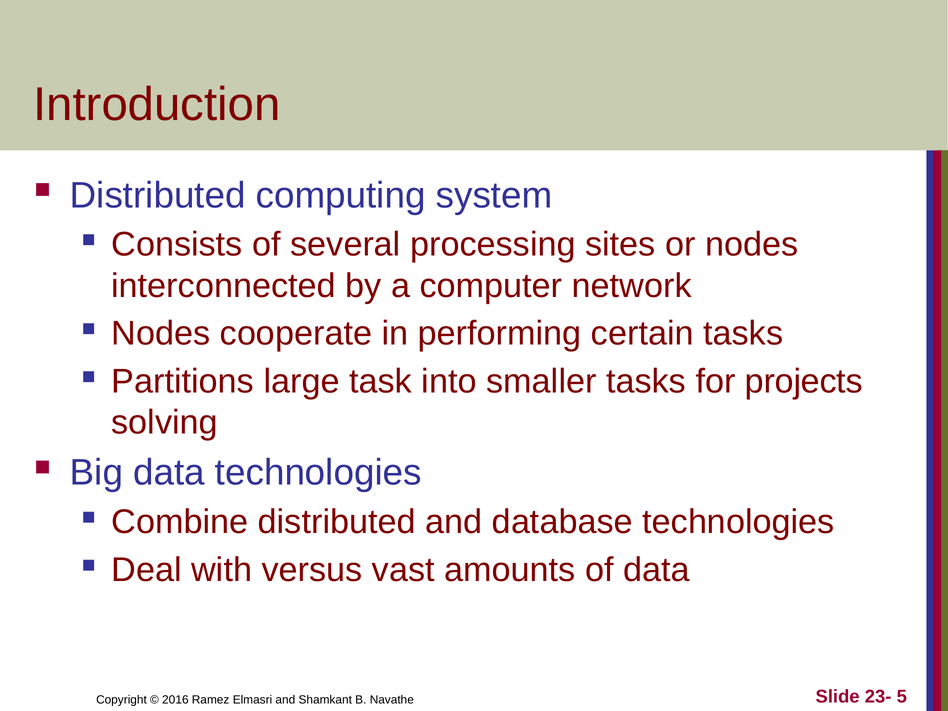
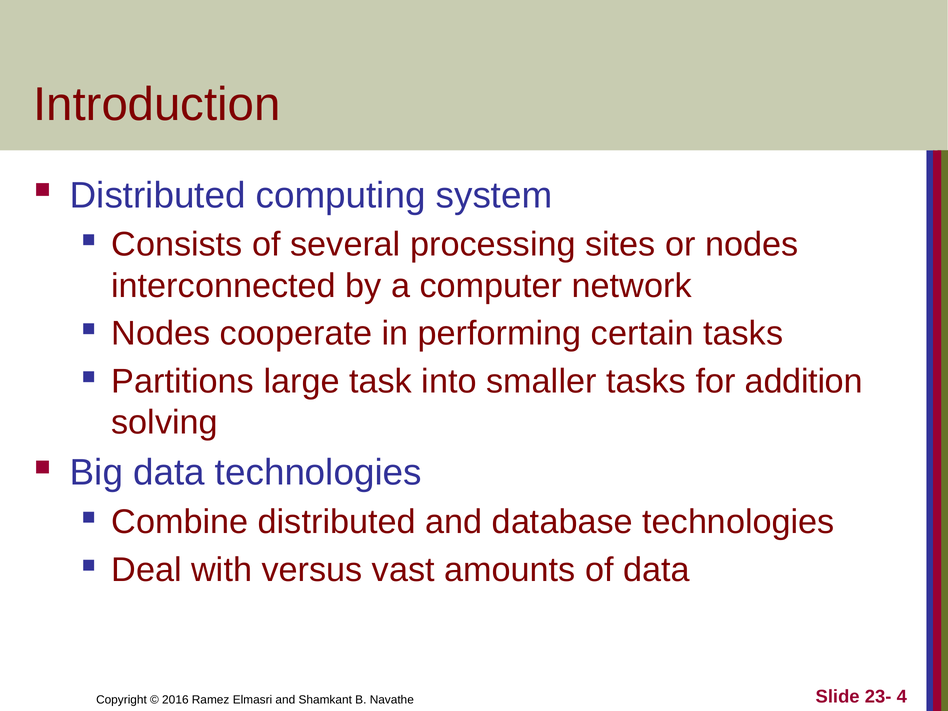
projects: projects -> addition
5: 5 -> 4
